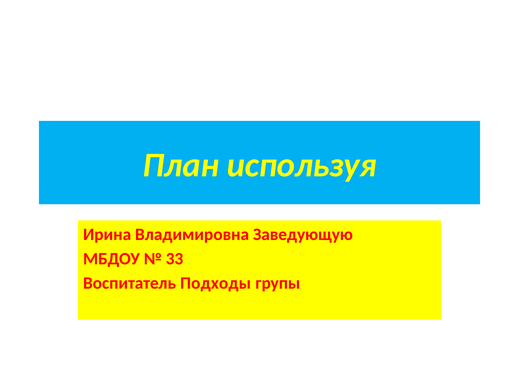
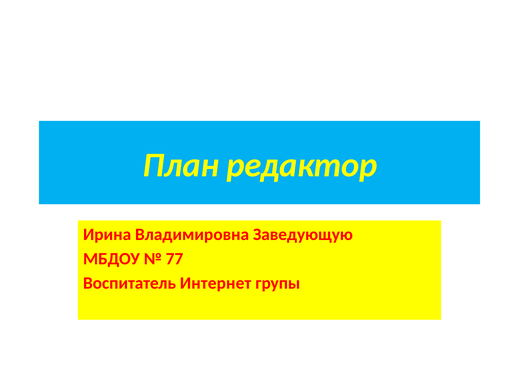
используя: используя -> редактор
33: 33 -> 77
Подходы: Подходы -> Интернет
